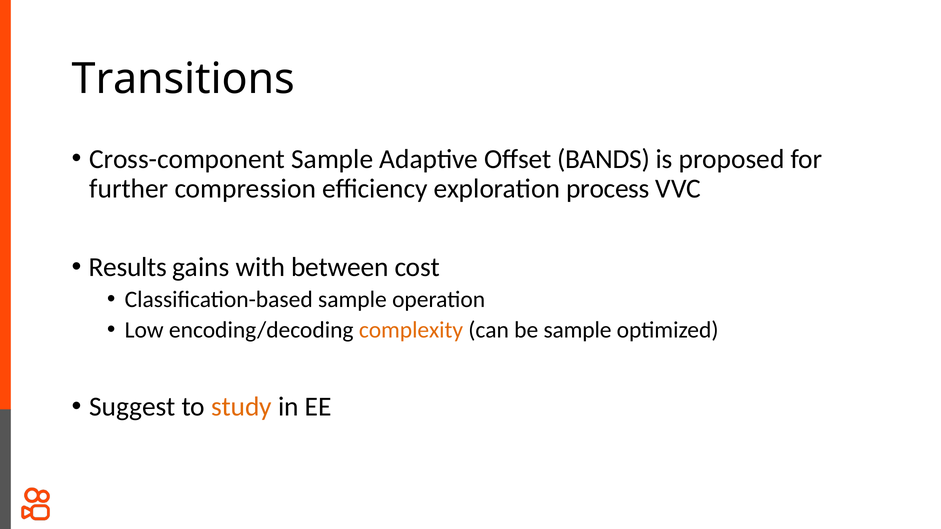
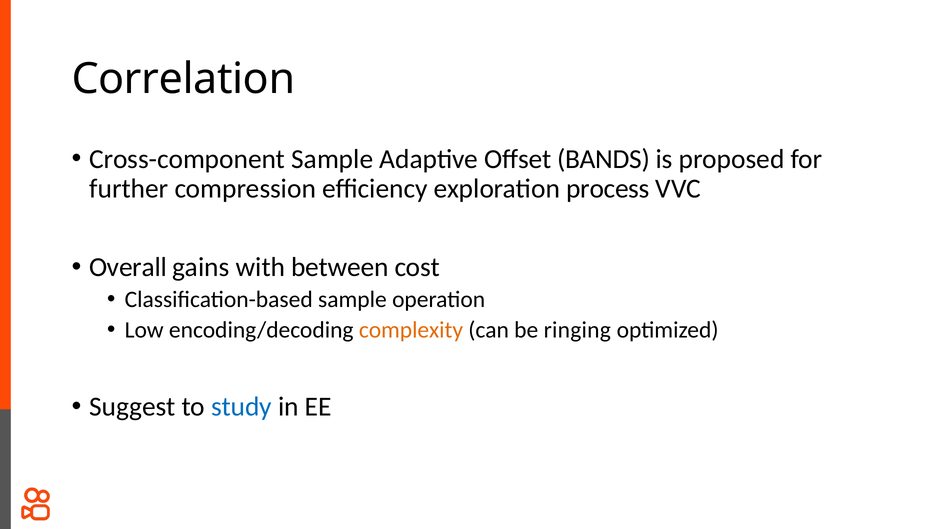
Transitions: Transitions -> Correlation
Results: Results -> Overall
be sample: sample -> ringing
study colour: orange -> blue
